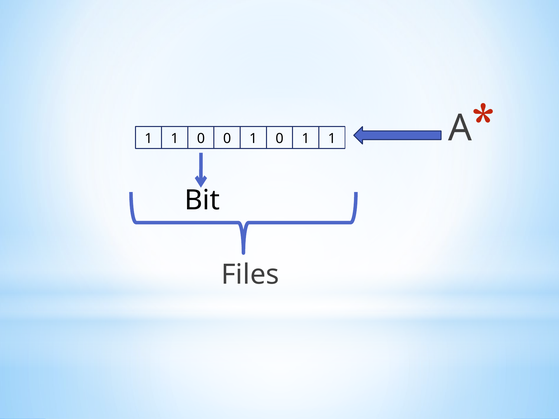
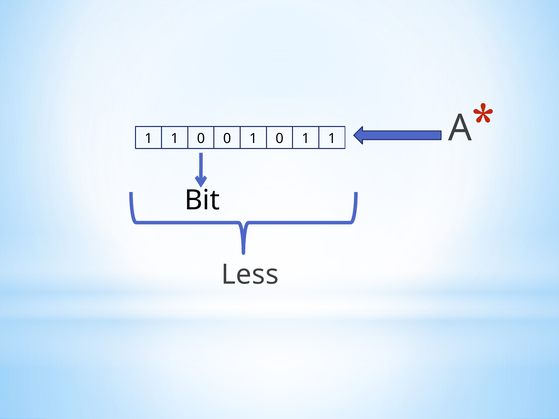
Files: Files -> Less
